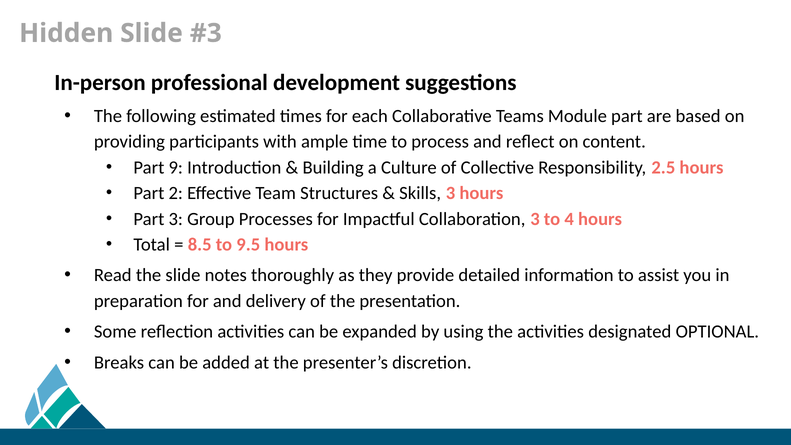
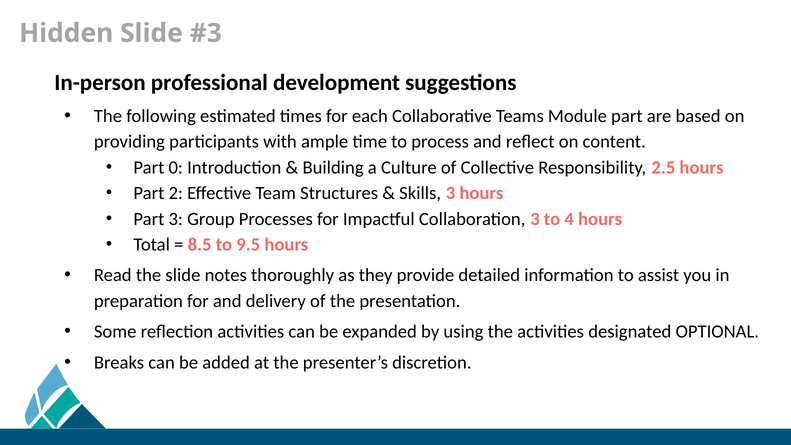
9: 9 -> 0
